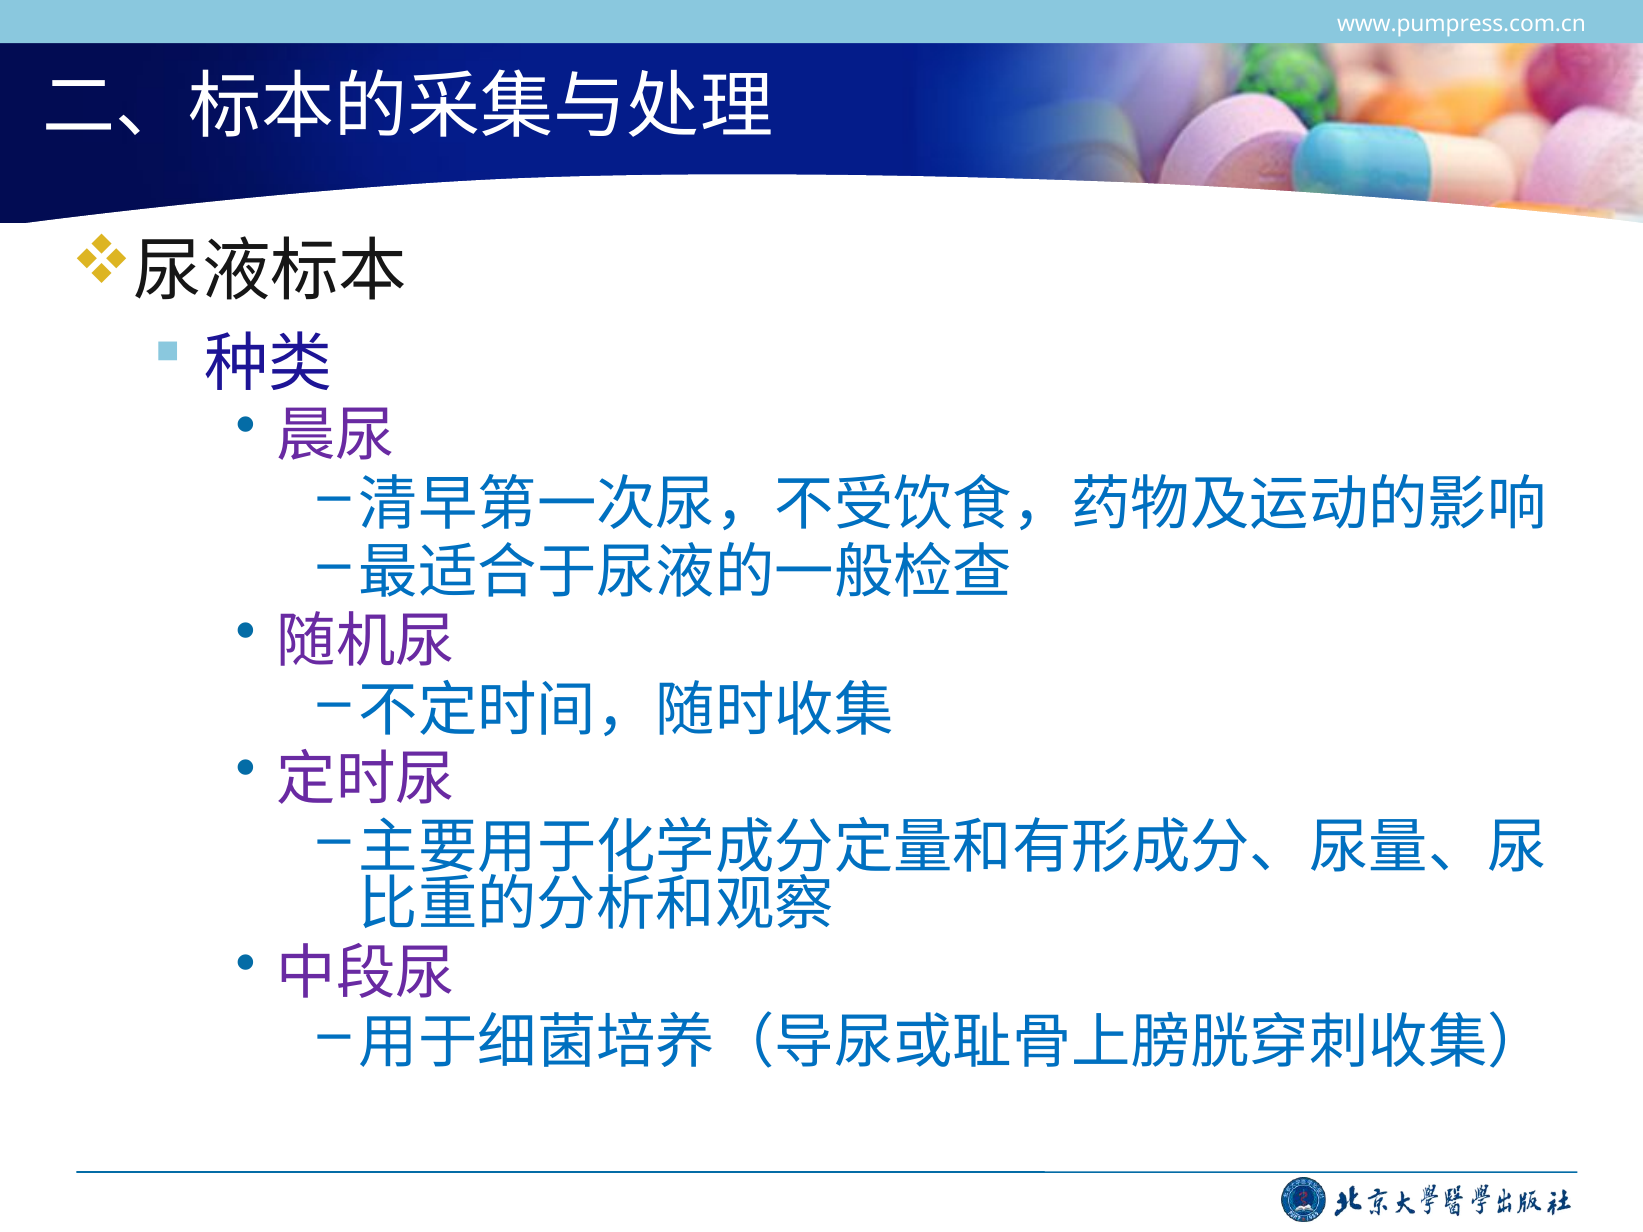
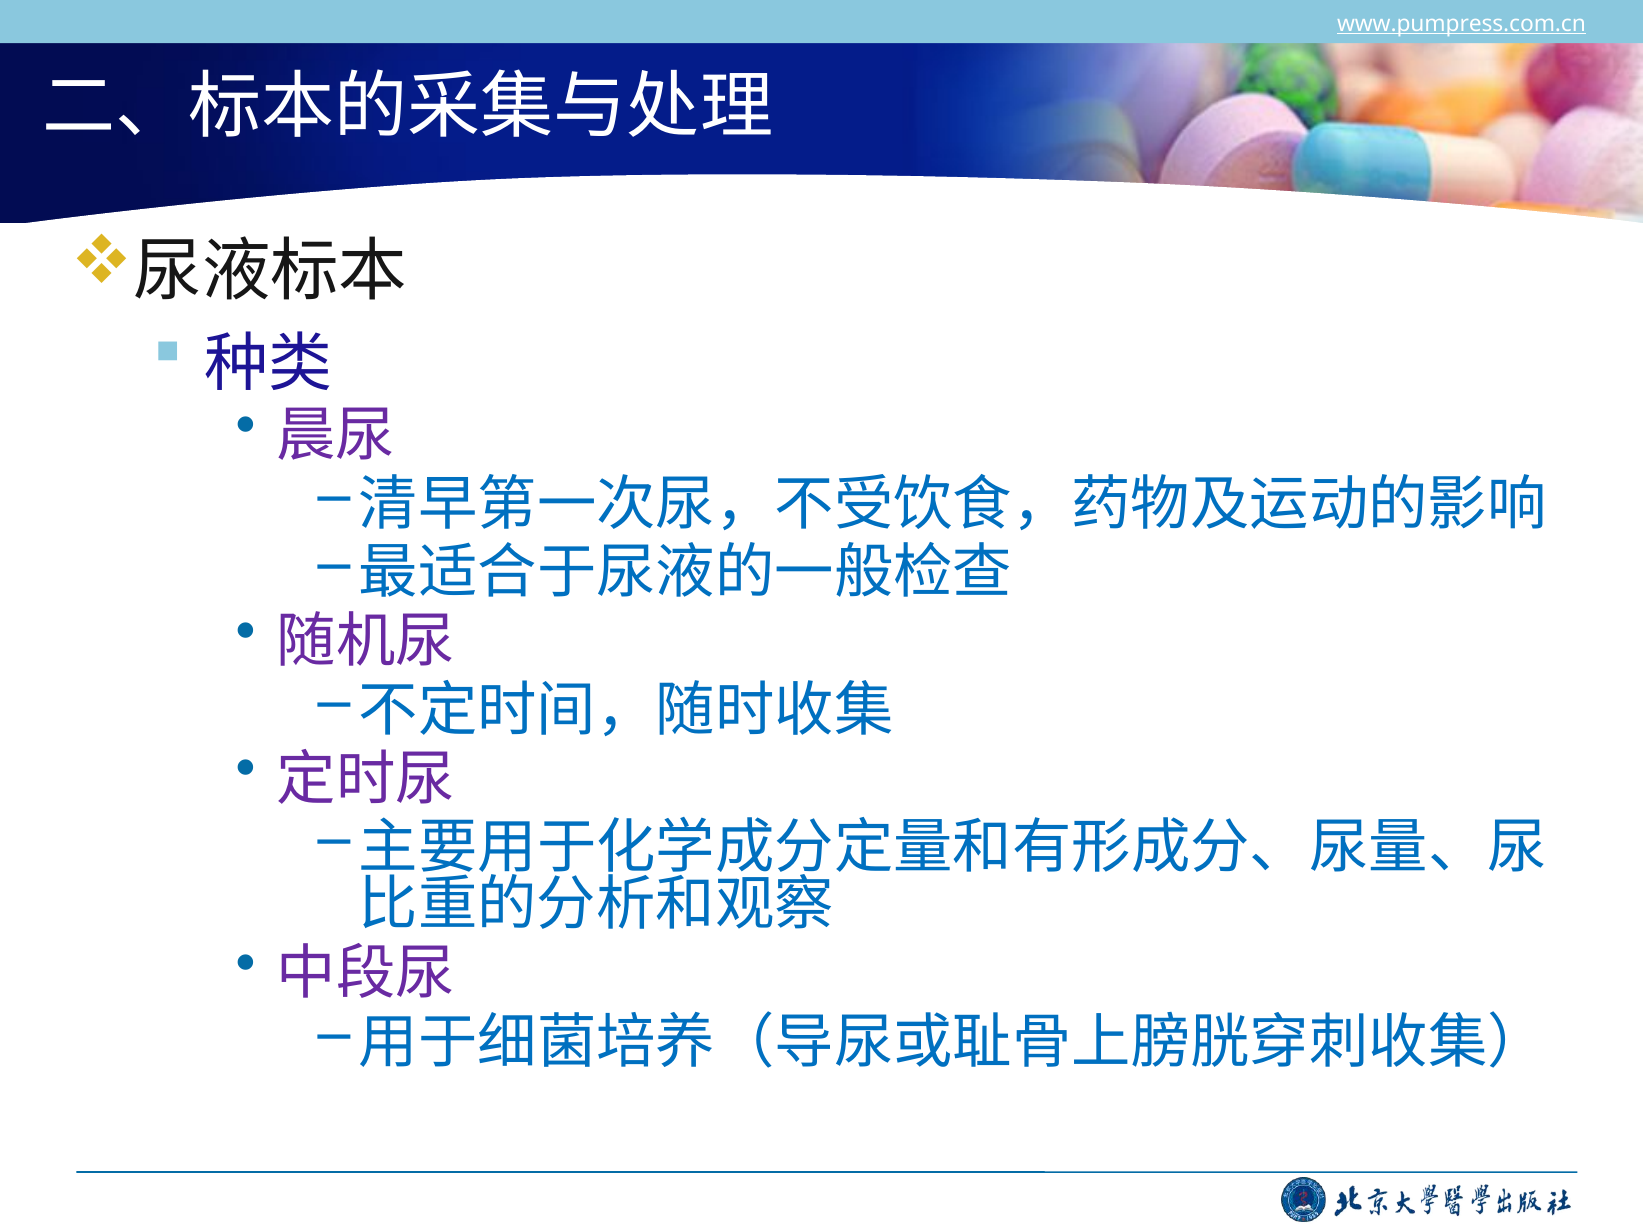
www.pumpress.com.cn underline: none -> present
